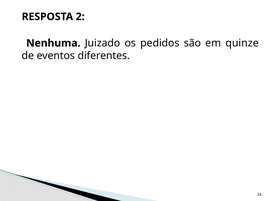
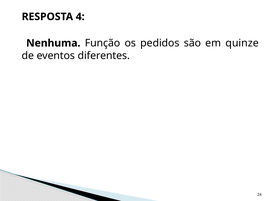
2: 2 -> 4
Juizado: Juizado -> Função
